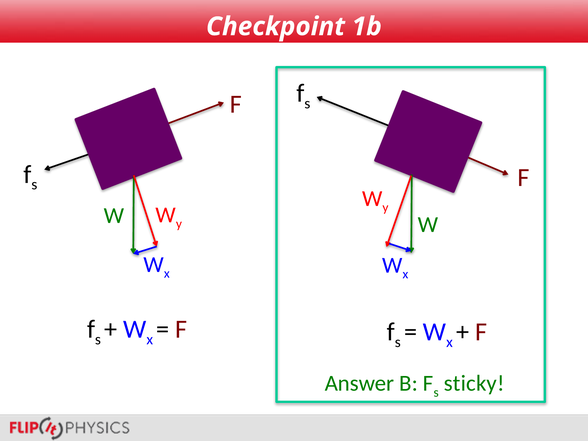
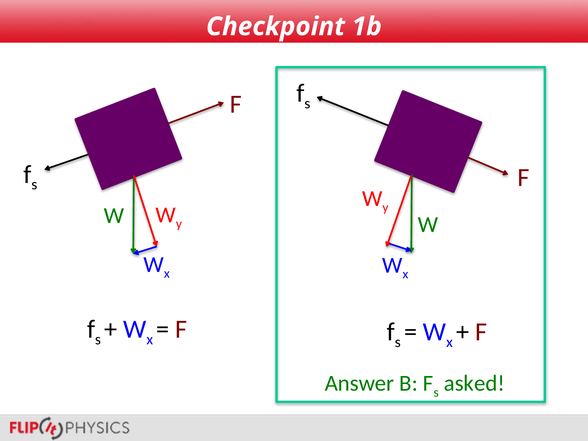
sticky: sticky -> asked
